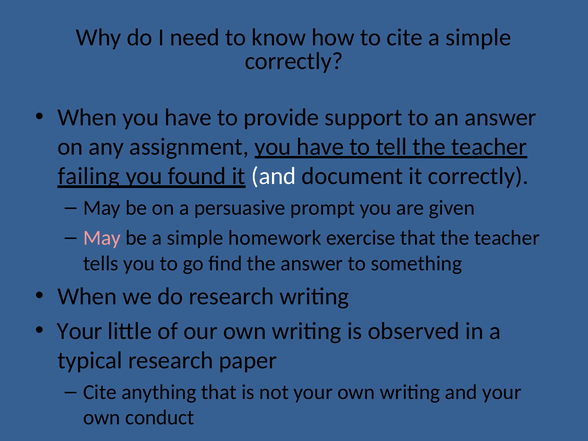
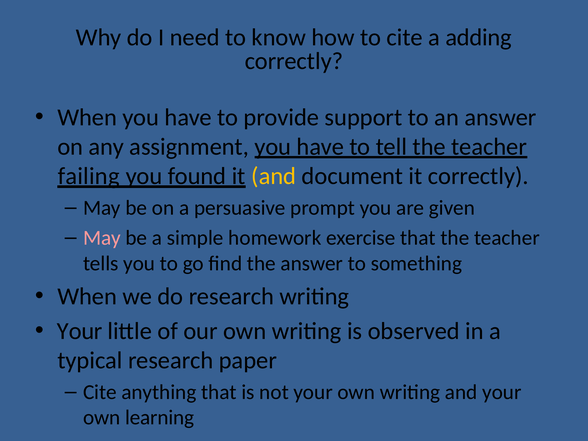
cite a simple: simple -> adding
and at (274, 176) colour: white -> yellow
conduct: conduct -> learning
